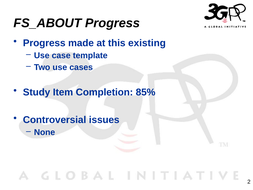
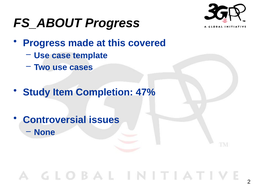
existing: existing -> covered
85%: 85% -> 47%
